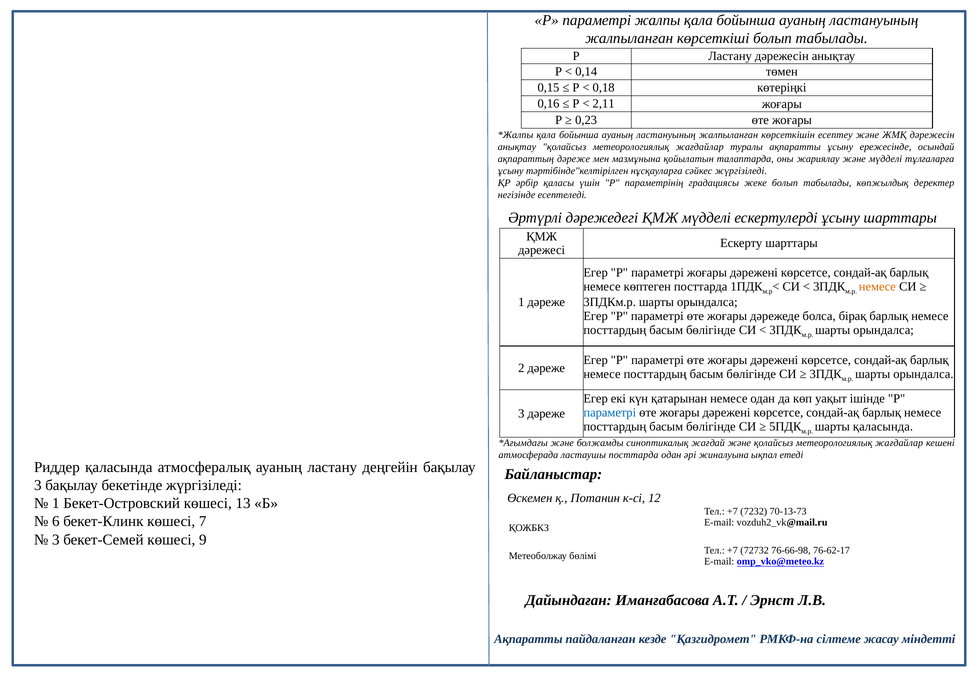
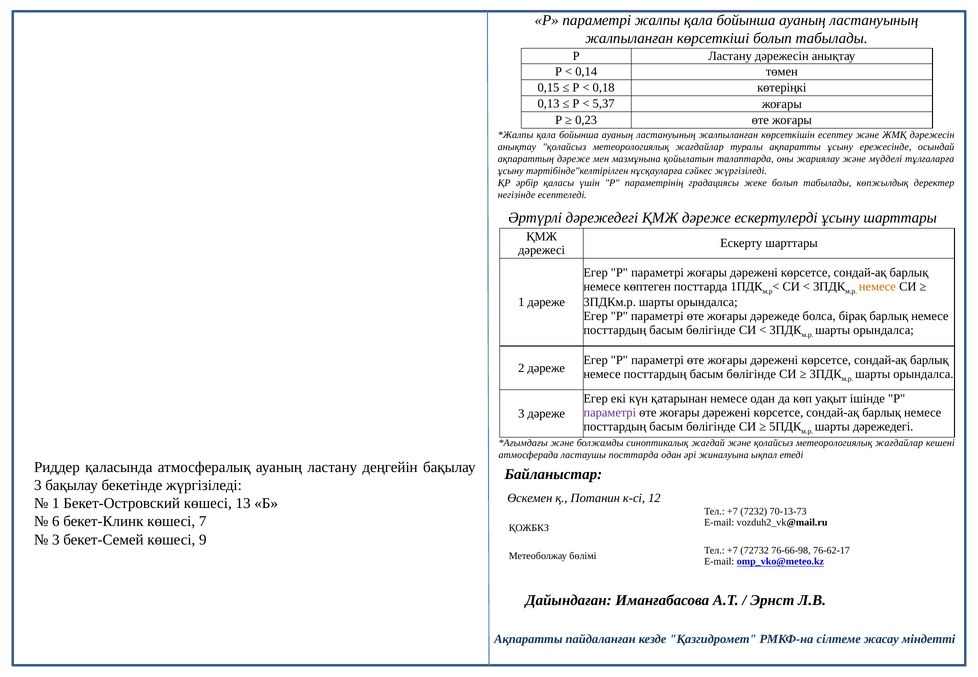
0,16: 0,16 -> 0,13
2,11: 2,11 -> 5,37
ҚМЖ мүдделі: мүдделі -> дәреже
параметрі at (610, 413) colour: blue -> purple
шарты қаласында: қаласында -> дәрежедегі
